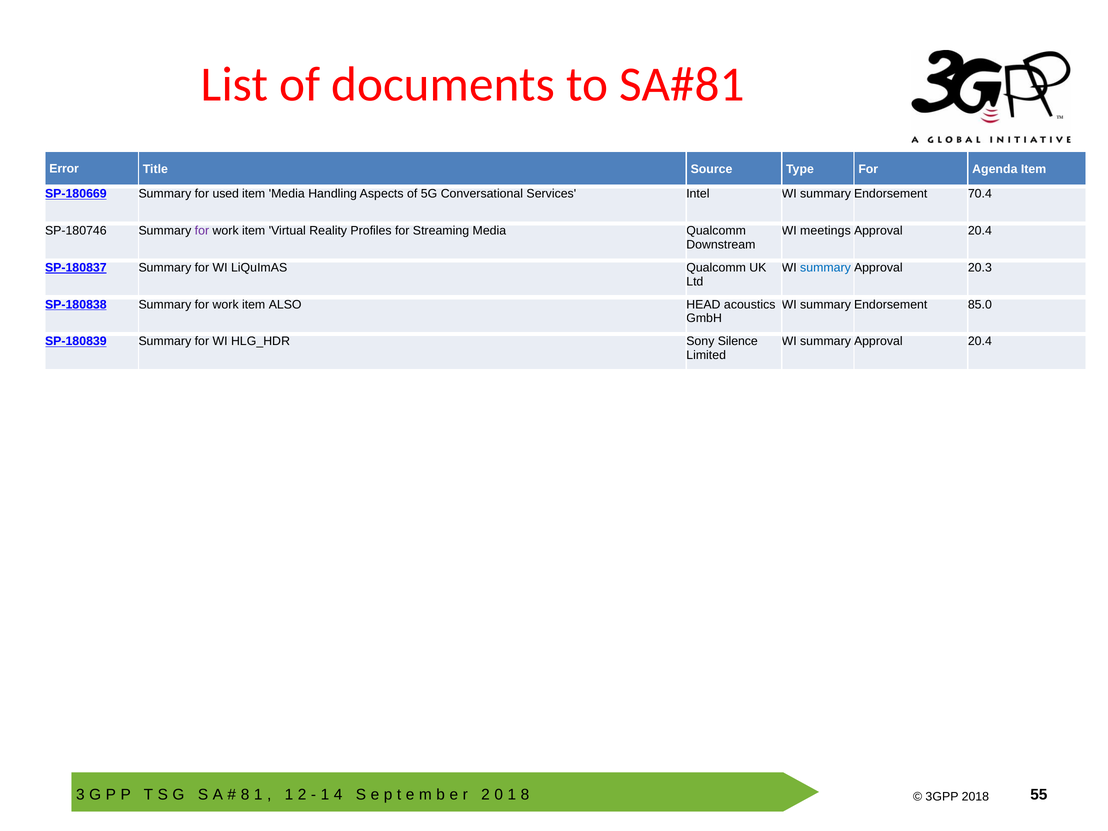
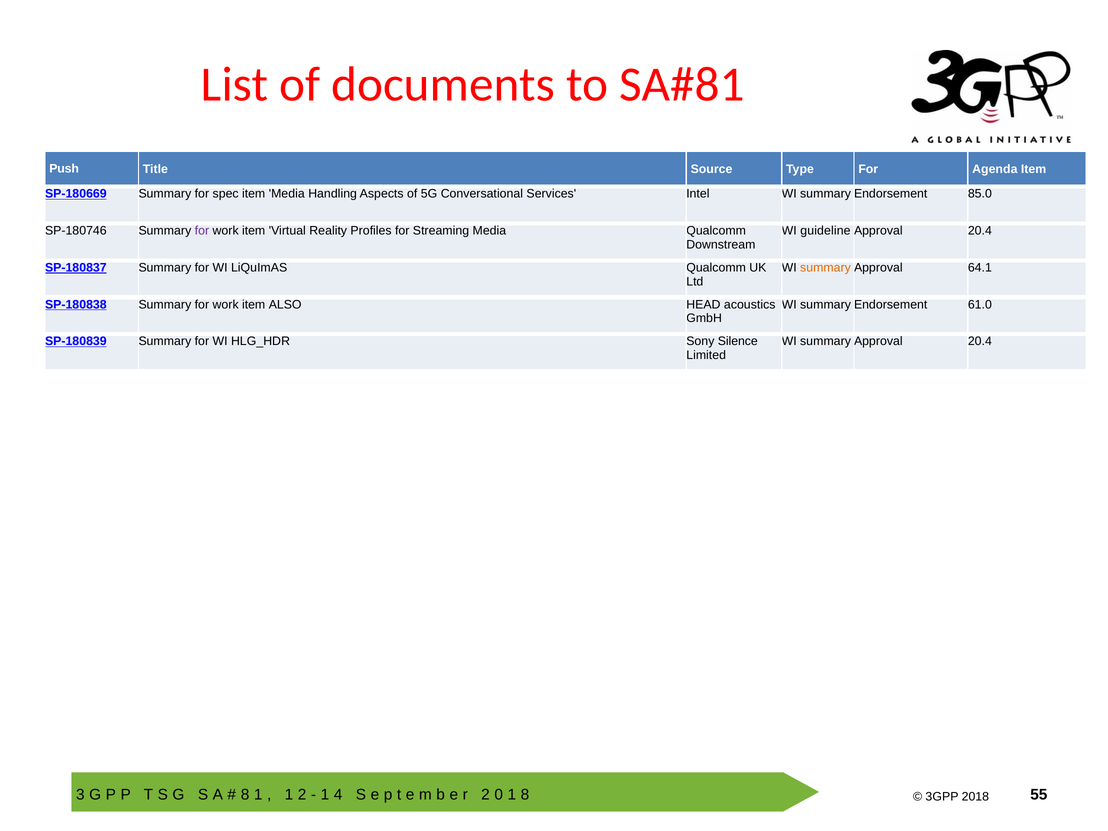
Error: Error -> Push
used: used -> spec
70.4: 70.4 -> 85.0
meetings: meetings -> guideline
summary at (825, 268) colour: blue -> orange
20.3: 20.3 -> 64.1
85.0: 85.0 -> 61.0
